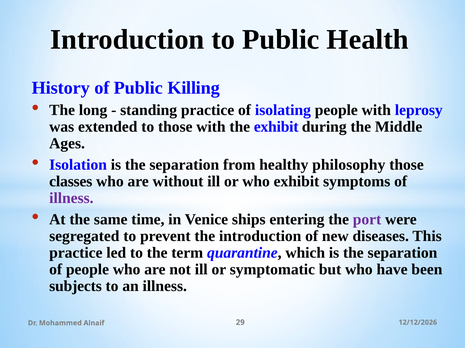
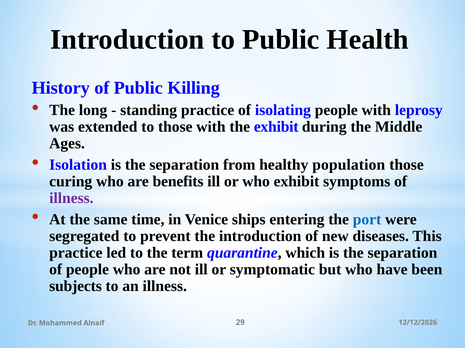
philosophy: philosophy -> population
classes: classes -> curing
without: without -> benefits
port colour: purple -> blue
